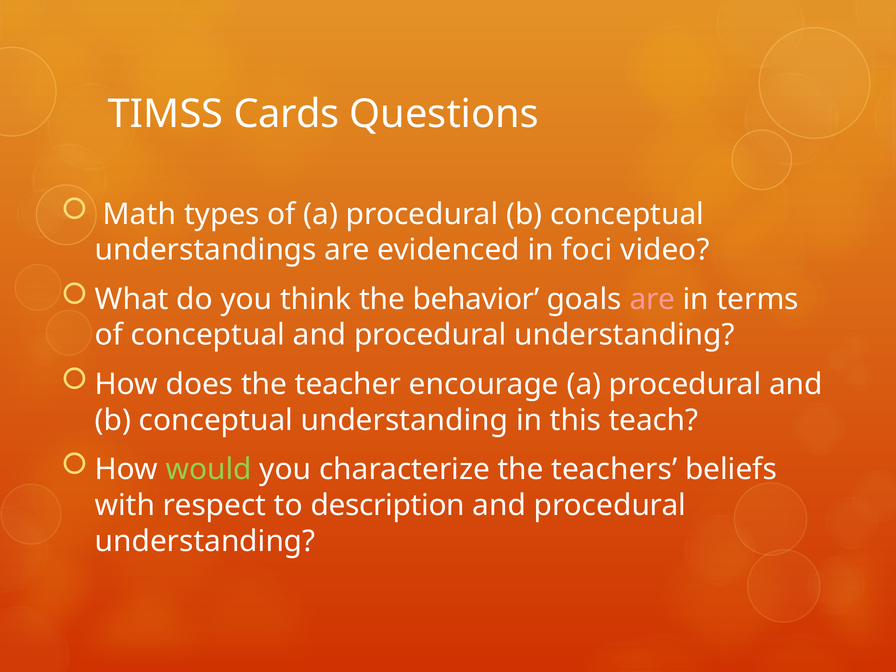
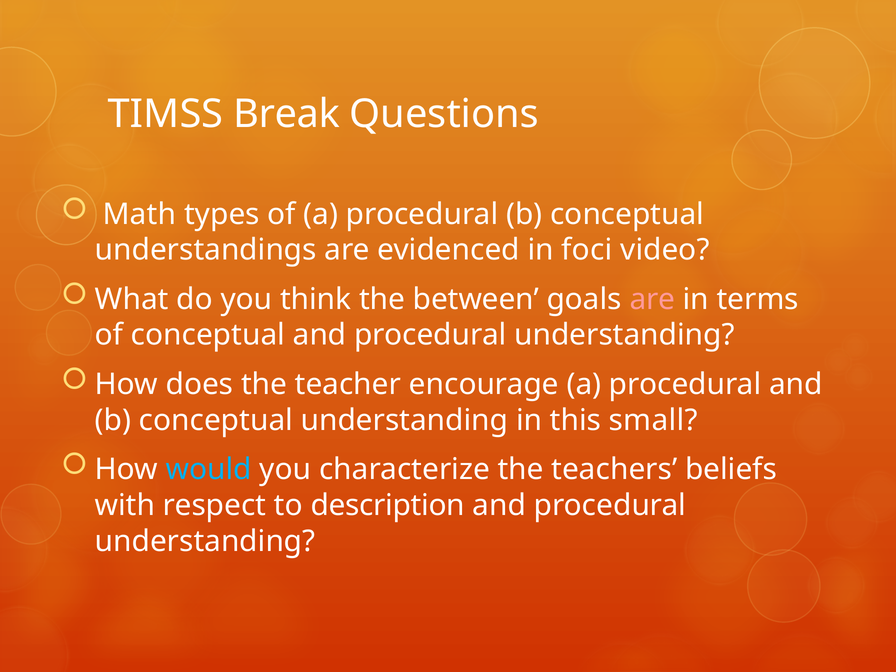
Cards: Cards -> Break
behavior: behavior -> between
teach: teach -> small
would colour: light green -> light blue
